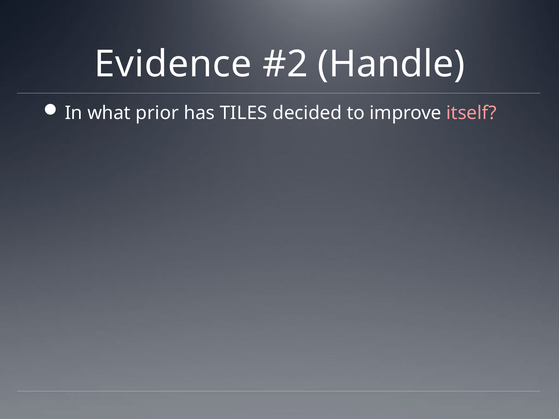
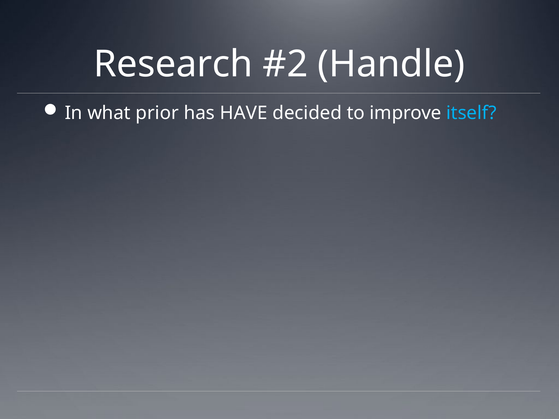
Evidence: Evidence -> Research
TILES: TILES -> HAVE
itself colour: pink -> light blue
